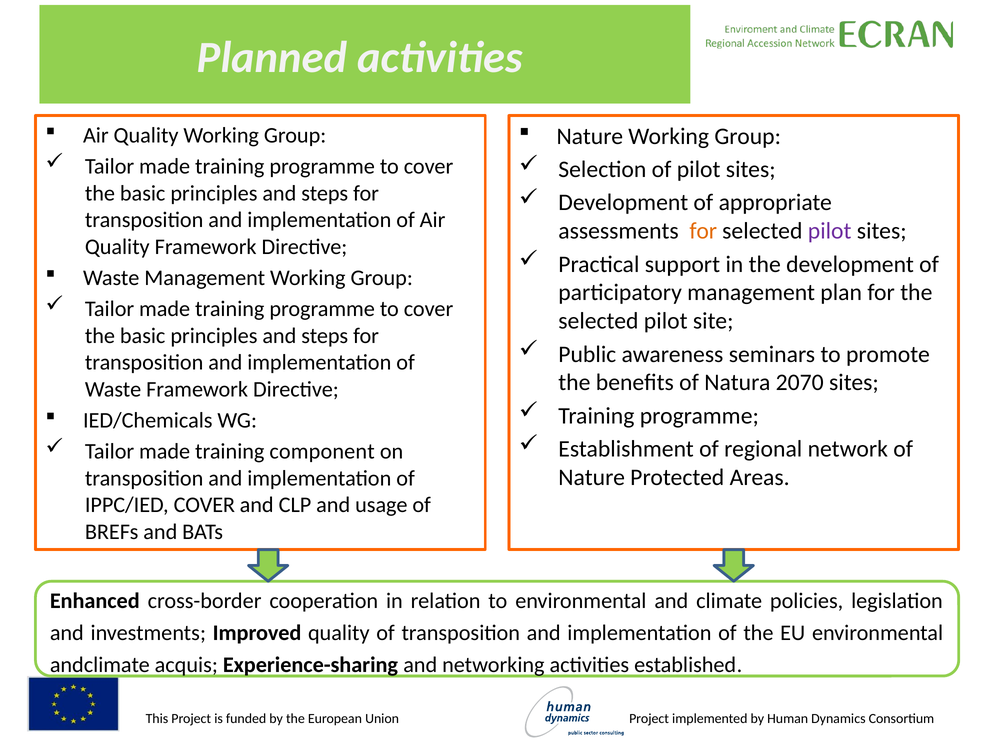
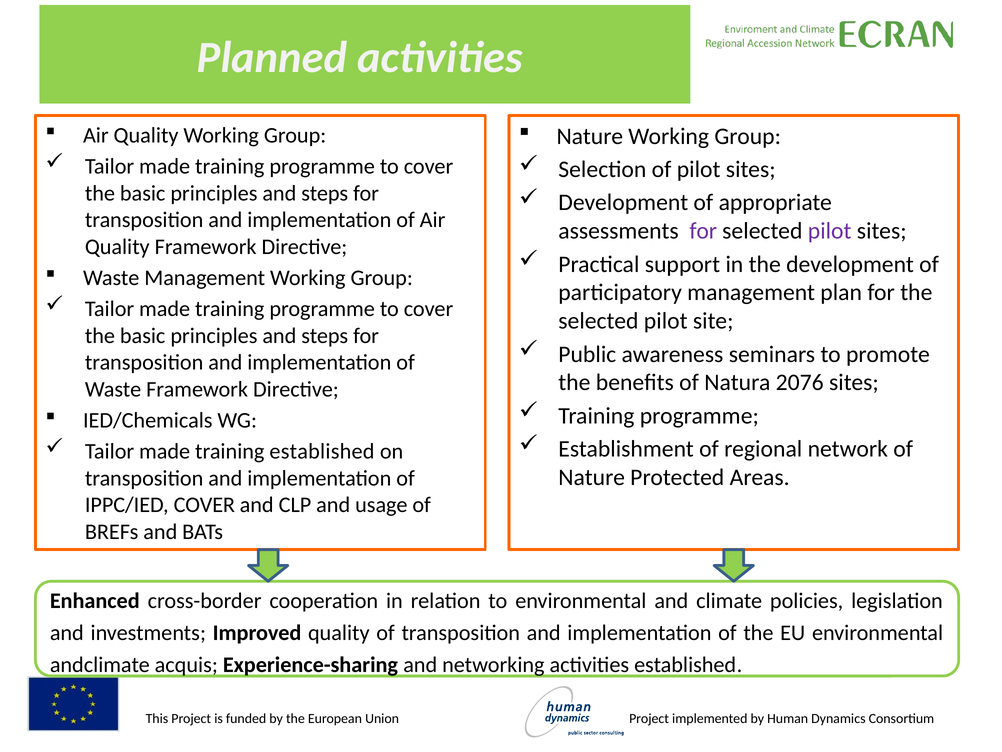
for at (703, 231) colour: orange -> purple
2070: 2070 -> 2076
training component: component -> established
